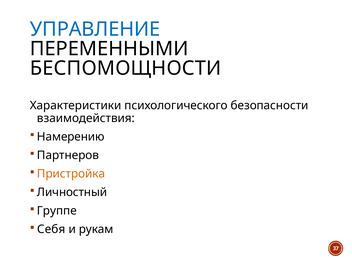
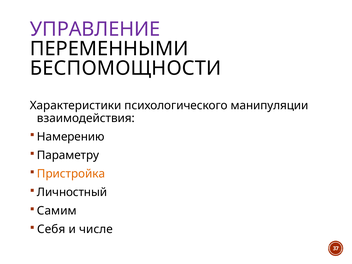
УПРАВЛЕНИЕ colour: blue -> purple
безопасности: безопасности -> манипуляции
Партнеров: Партнеров -> Параметру
Группе: Группе -> Самим
рукам: рукам -> числе
